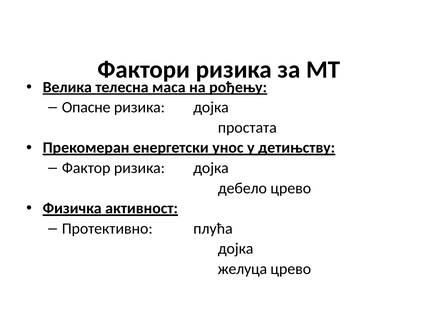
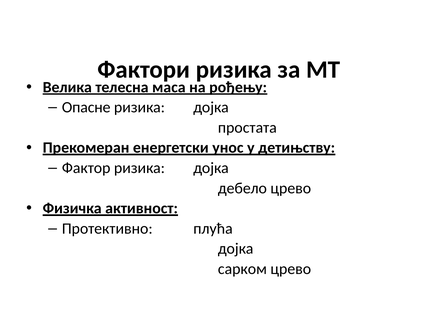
желуца: желуца -> сарком
